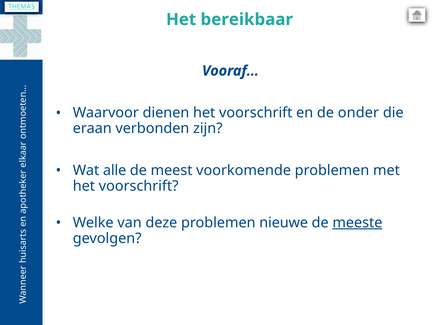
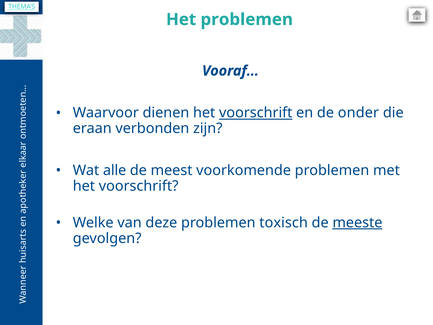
Het bereikbaar: bereikbaar -> problemen
voorschrift at (256, 113) underline: none -> present
nieuwe: nieuwe -> toxisch
